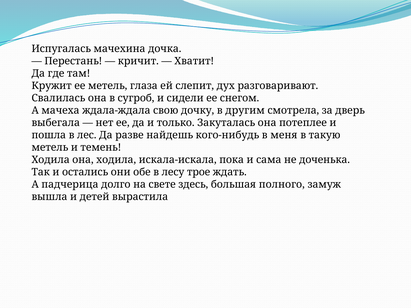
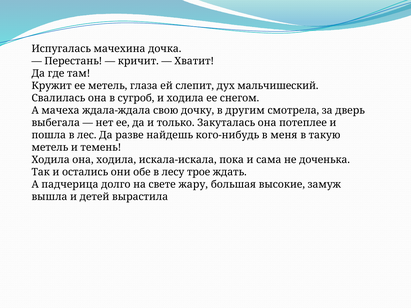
разговаривают: разговаривают -> мальчишеский
и сидели: сидели -> ходила
здесь: здесь -> жару
полного: полного -> высокие
